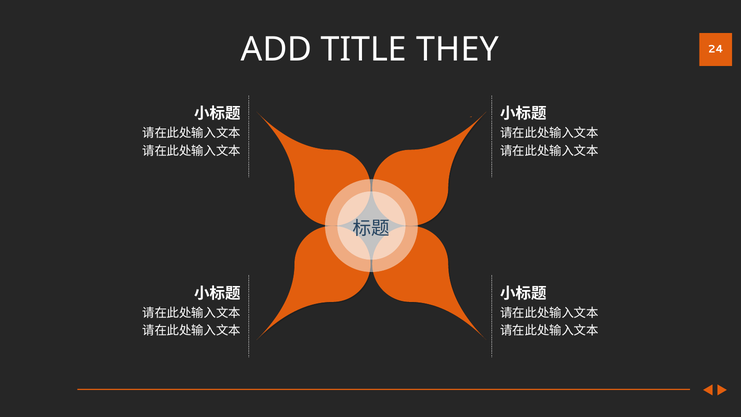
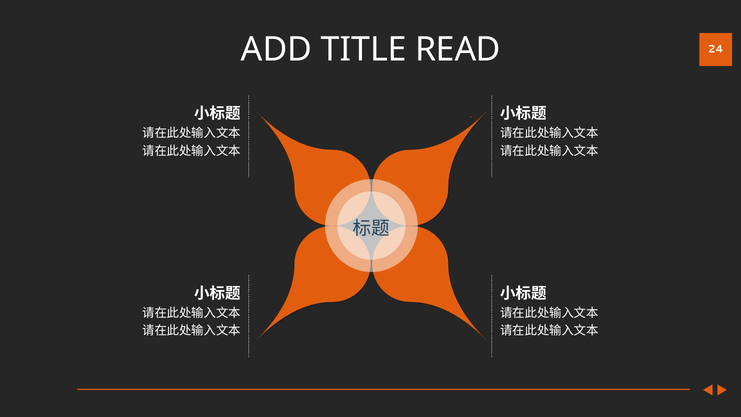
THEY: THEY -> READ
